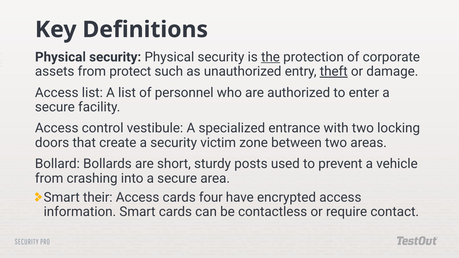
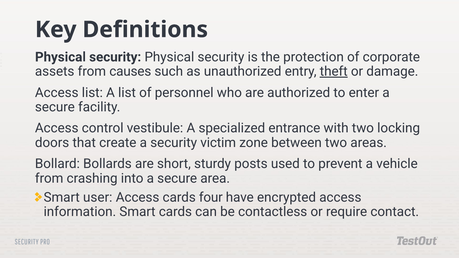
the underline: present -> none
protect: protect -> causes
their: their -> user
